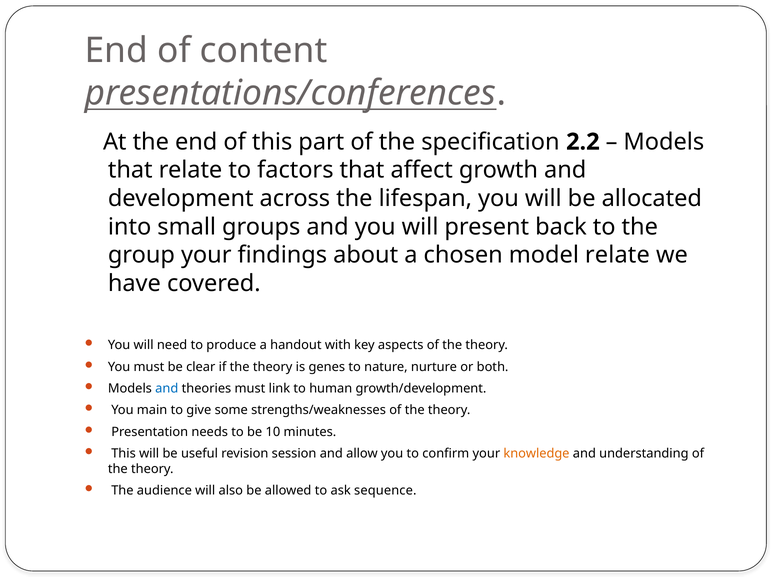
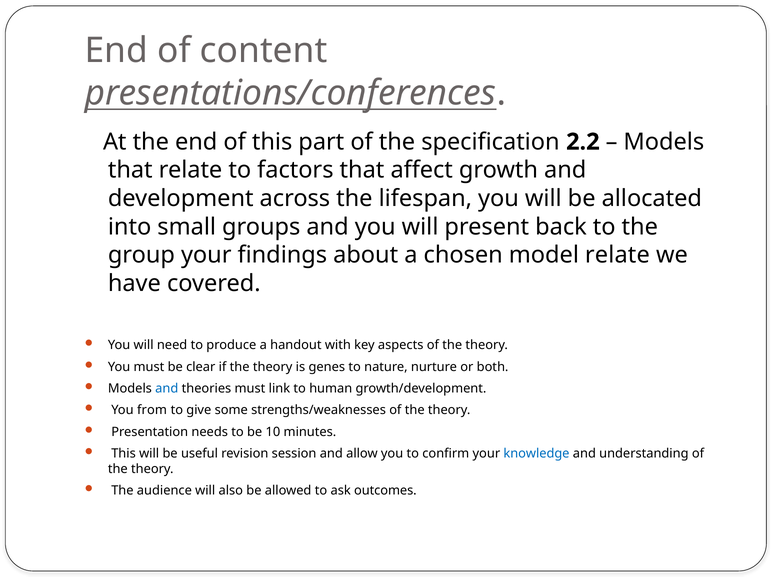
main: main -> from
knowledge colour: orange -> blue
sequence: sequence -> outcomes
